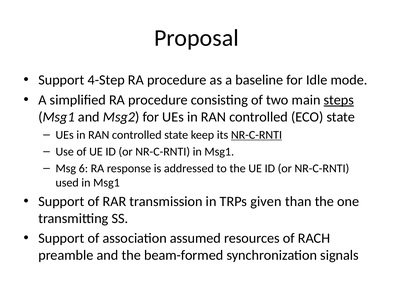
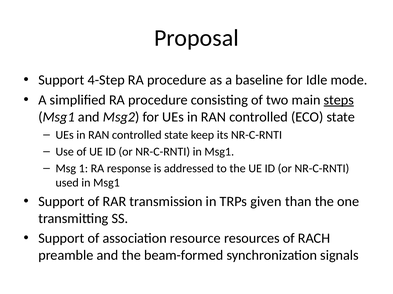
NR-C-RNTI at (256, 135) underline: present -> none
6: 6 -> 1
assumed: assumed -> resource
